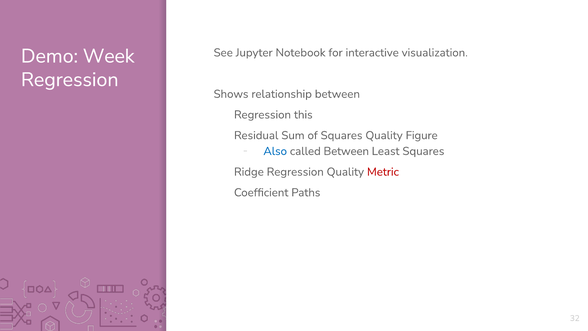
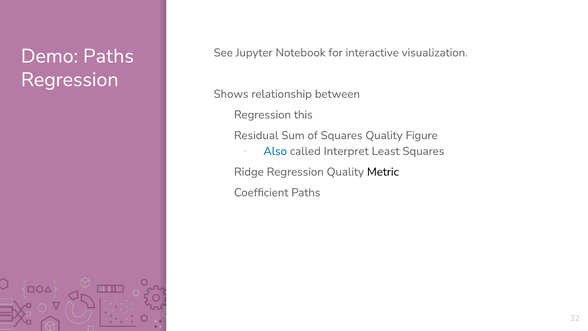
Demo Week: Week -> Paths
called Between: Between -> Interpret
Metric colour: red -> black
